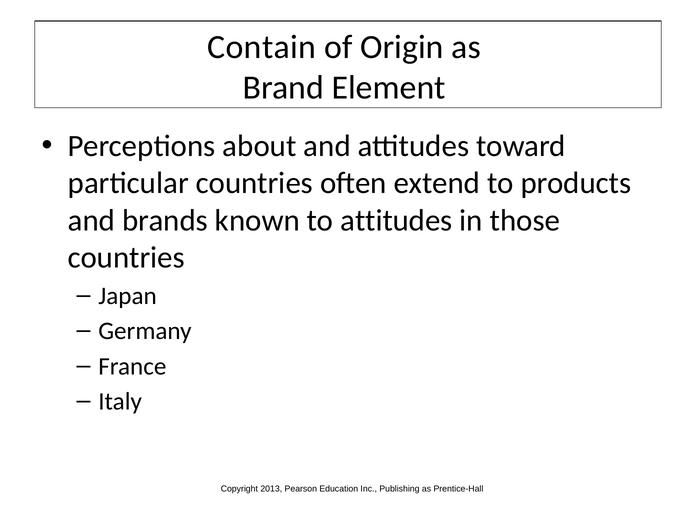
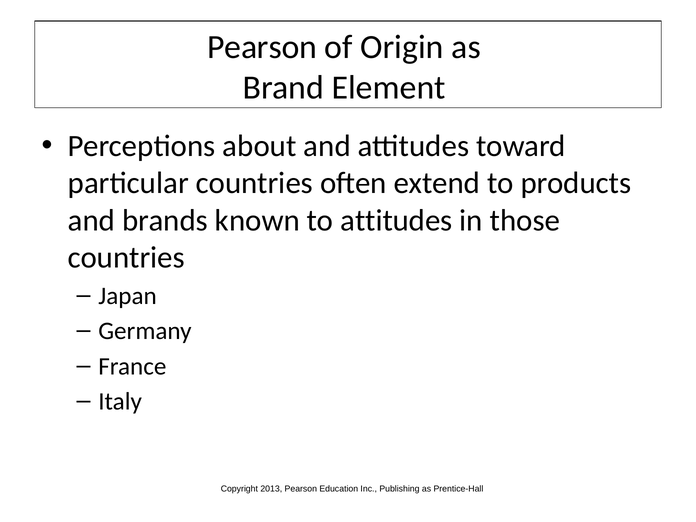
Contain at (262, 47): Contain -> Pearson
